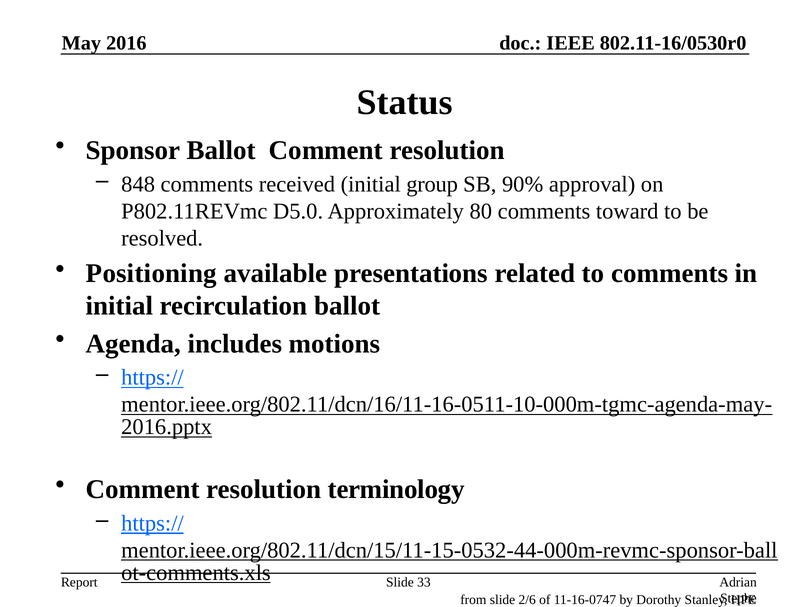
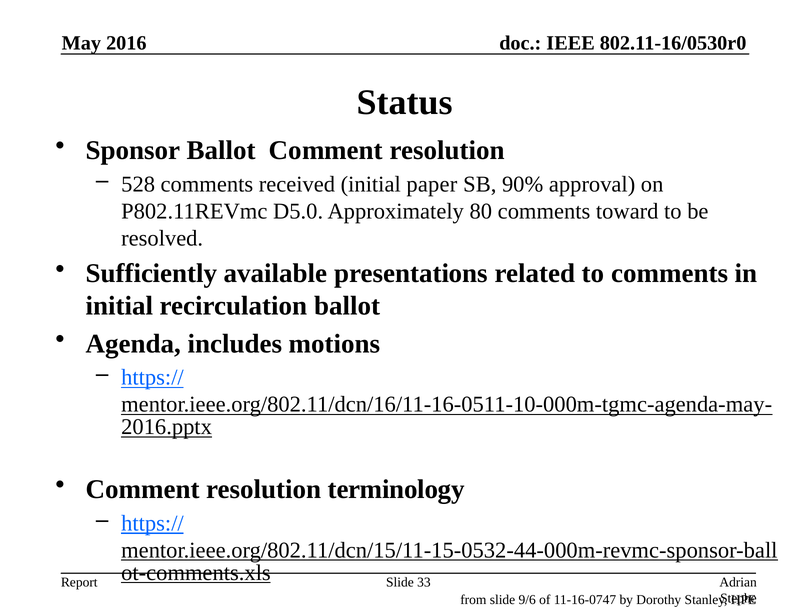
848: 848 -> 528
group: group -> paper
Positioning: Positioning -> Sufficiently
2/6: 2/6 -> 9/6
